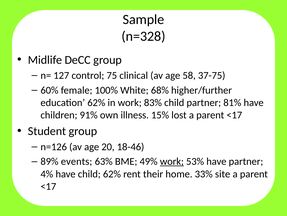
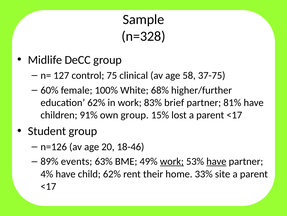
83% child: child -> brief
own illness: illness -> group
have at (216, 161) underline: none -> present
